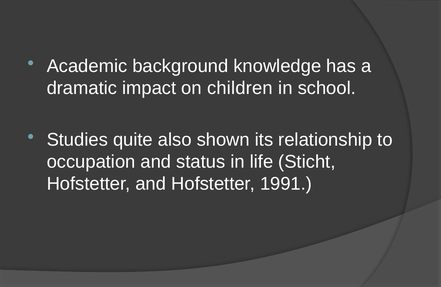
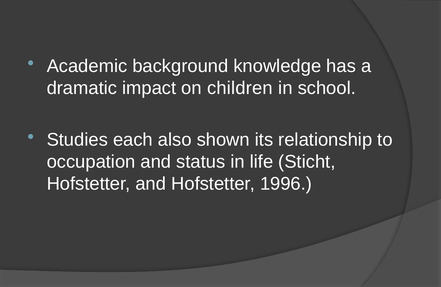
quite: quite -> each
1991: 1991 -> 1996
